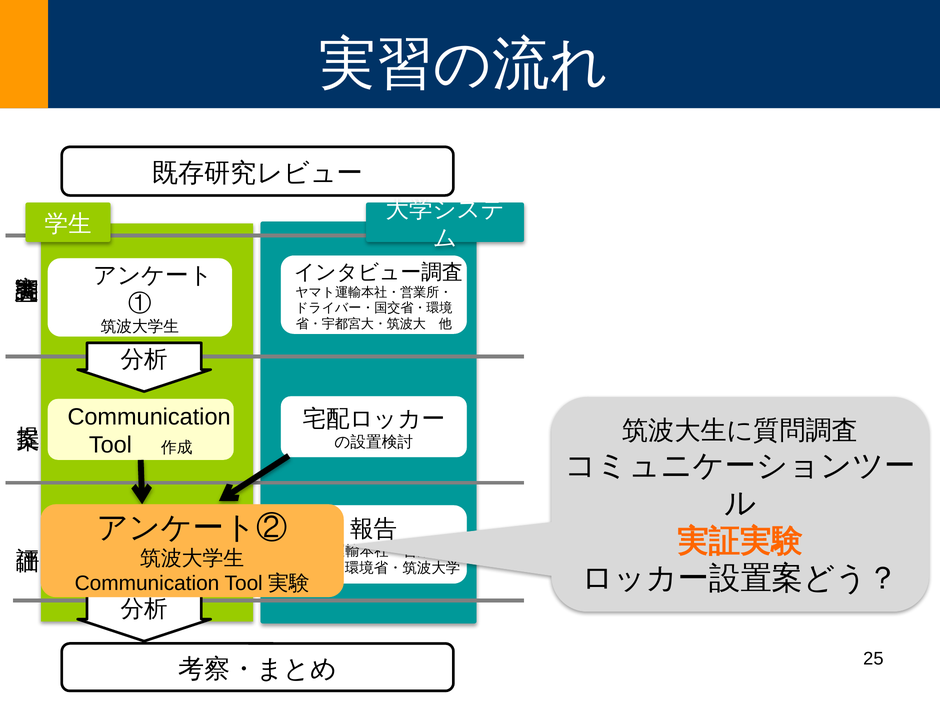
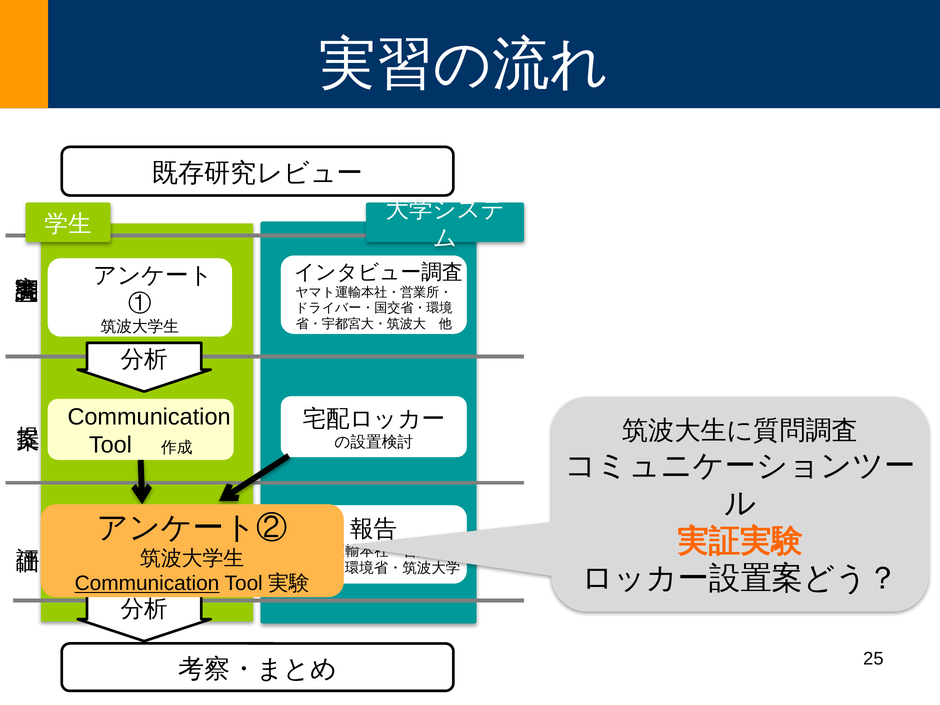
Communication at (147, 583) underline: none -> present
